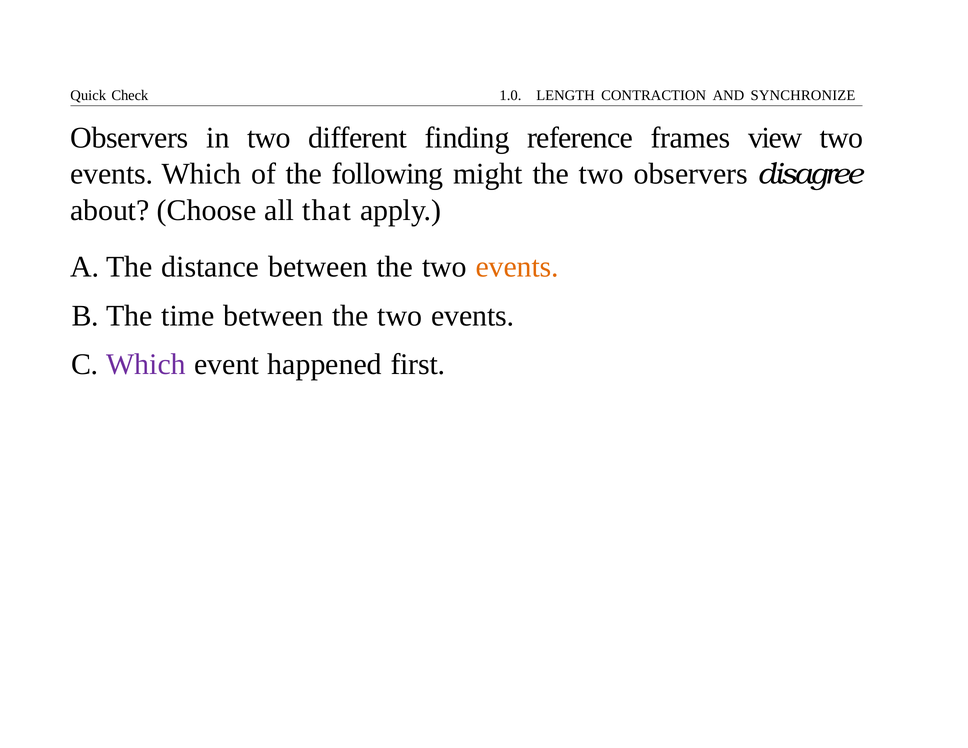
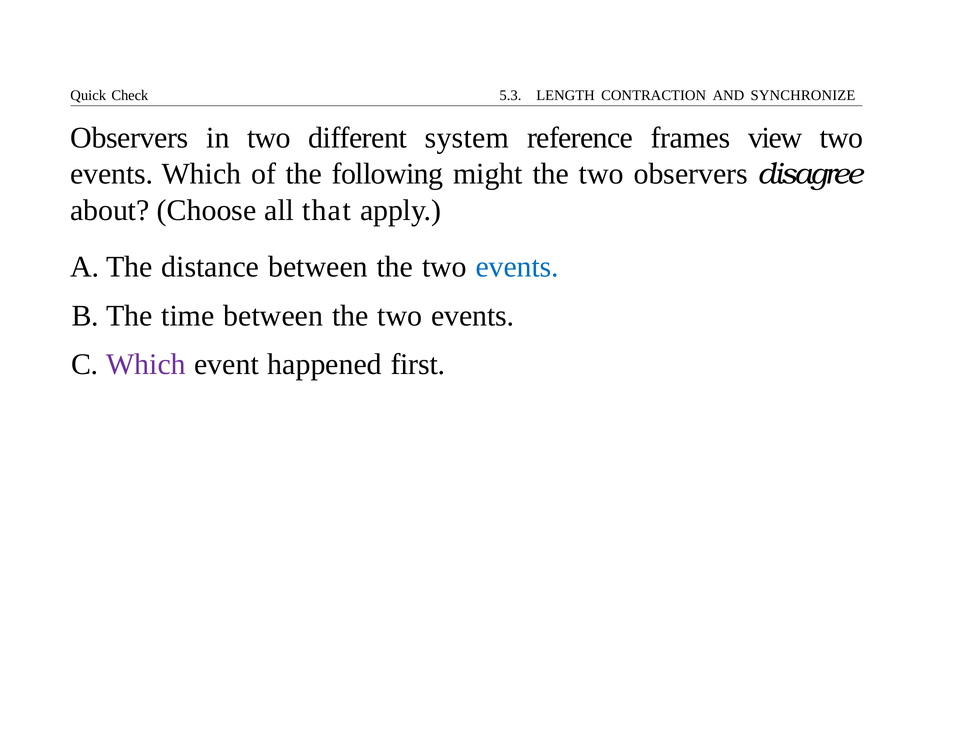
1.0: 1.0 -> 5.3
finding: finding -> system
events at (517, 267) colour: orange -> blue
